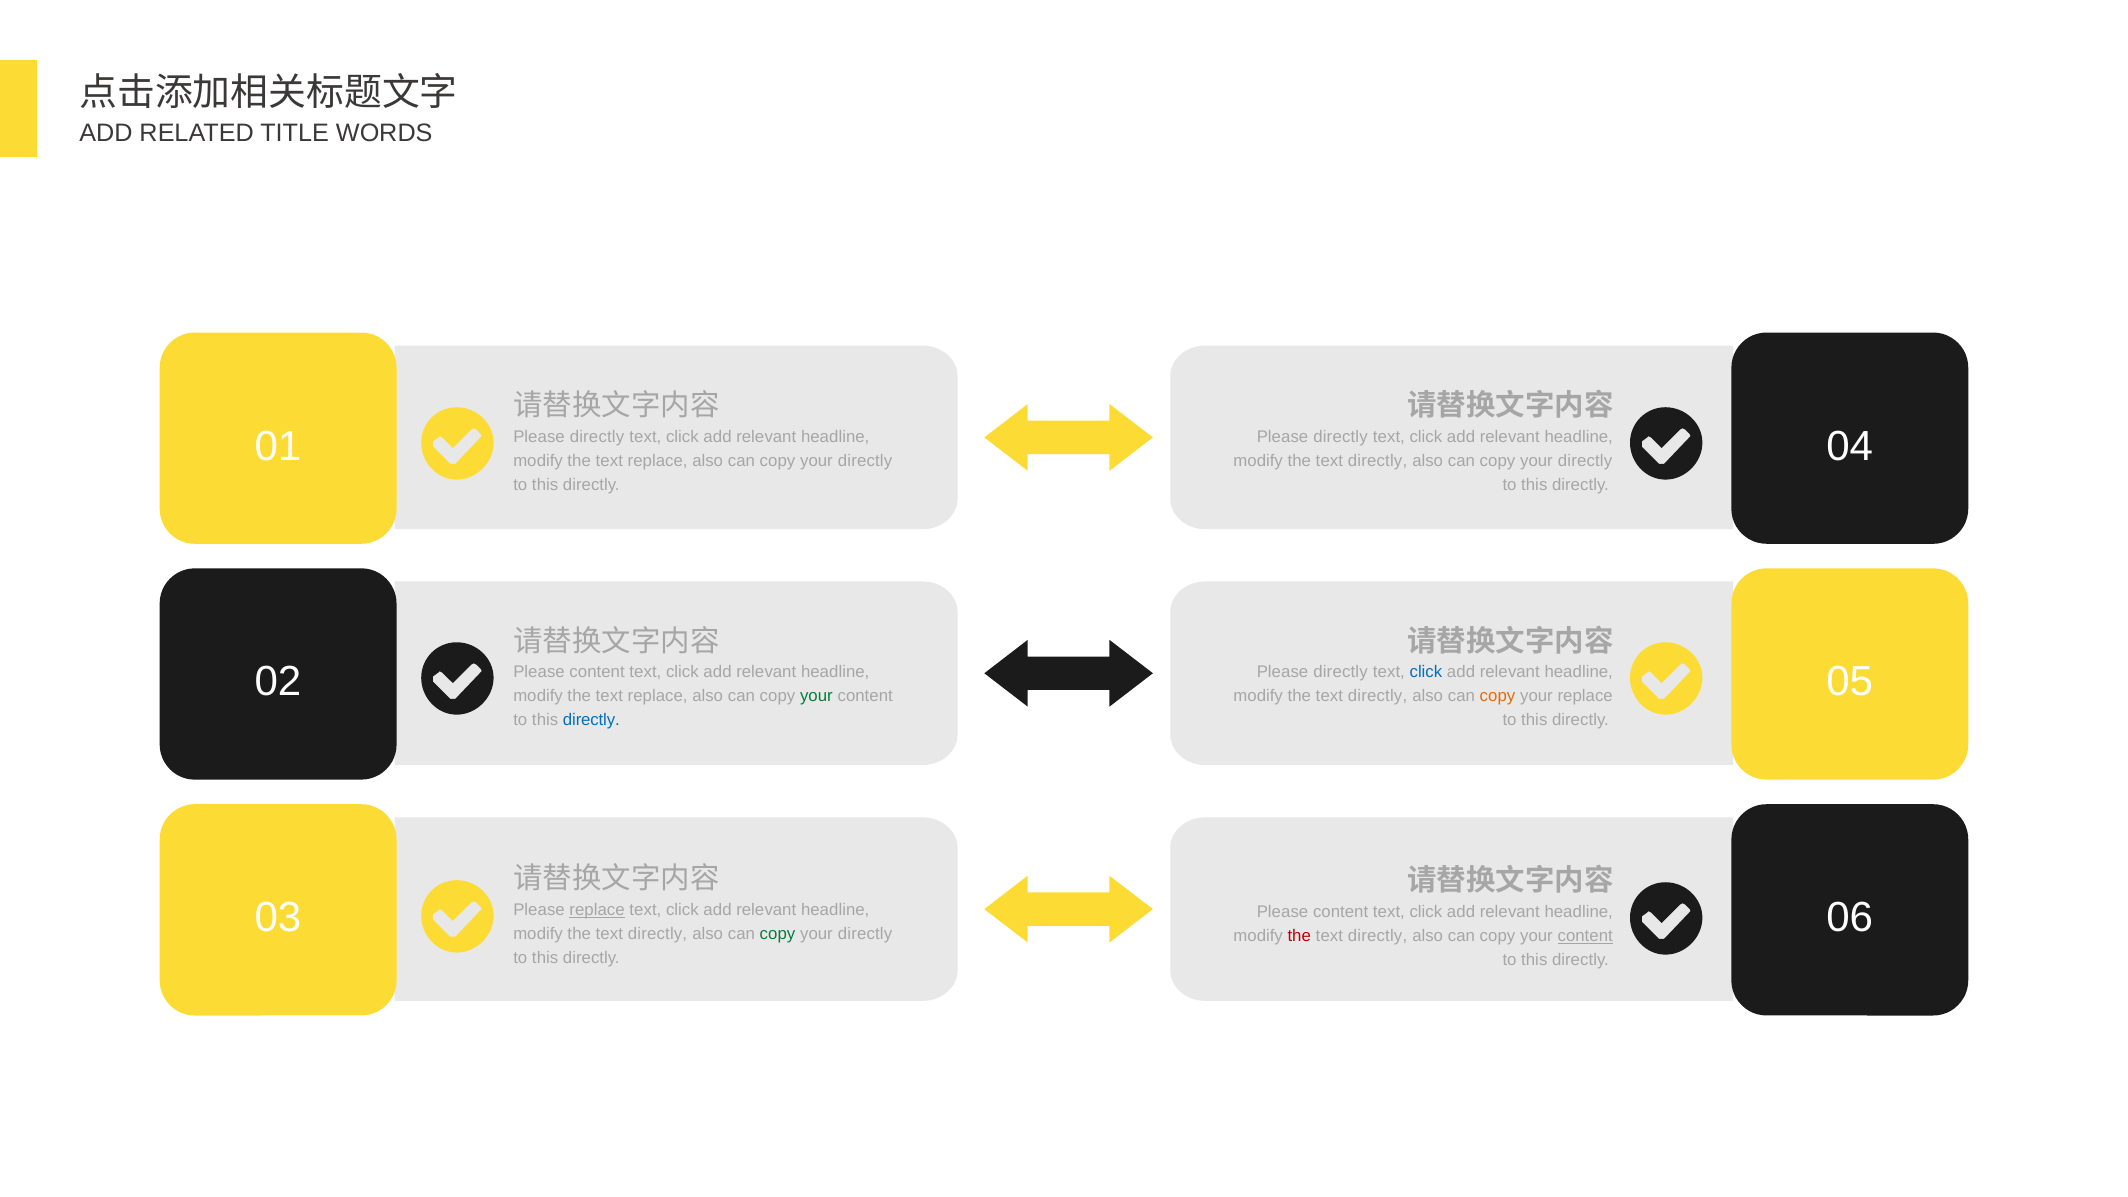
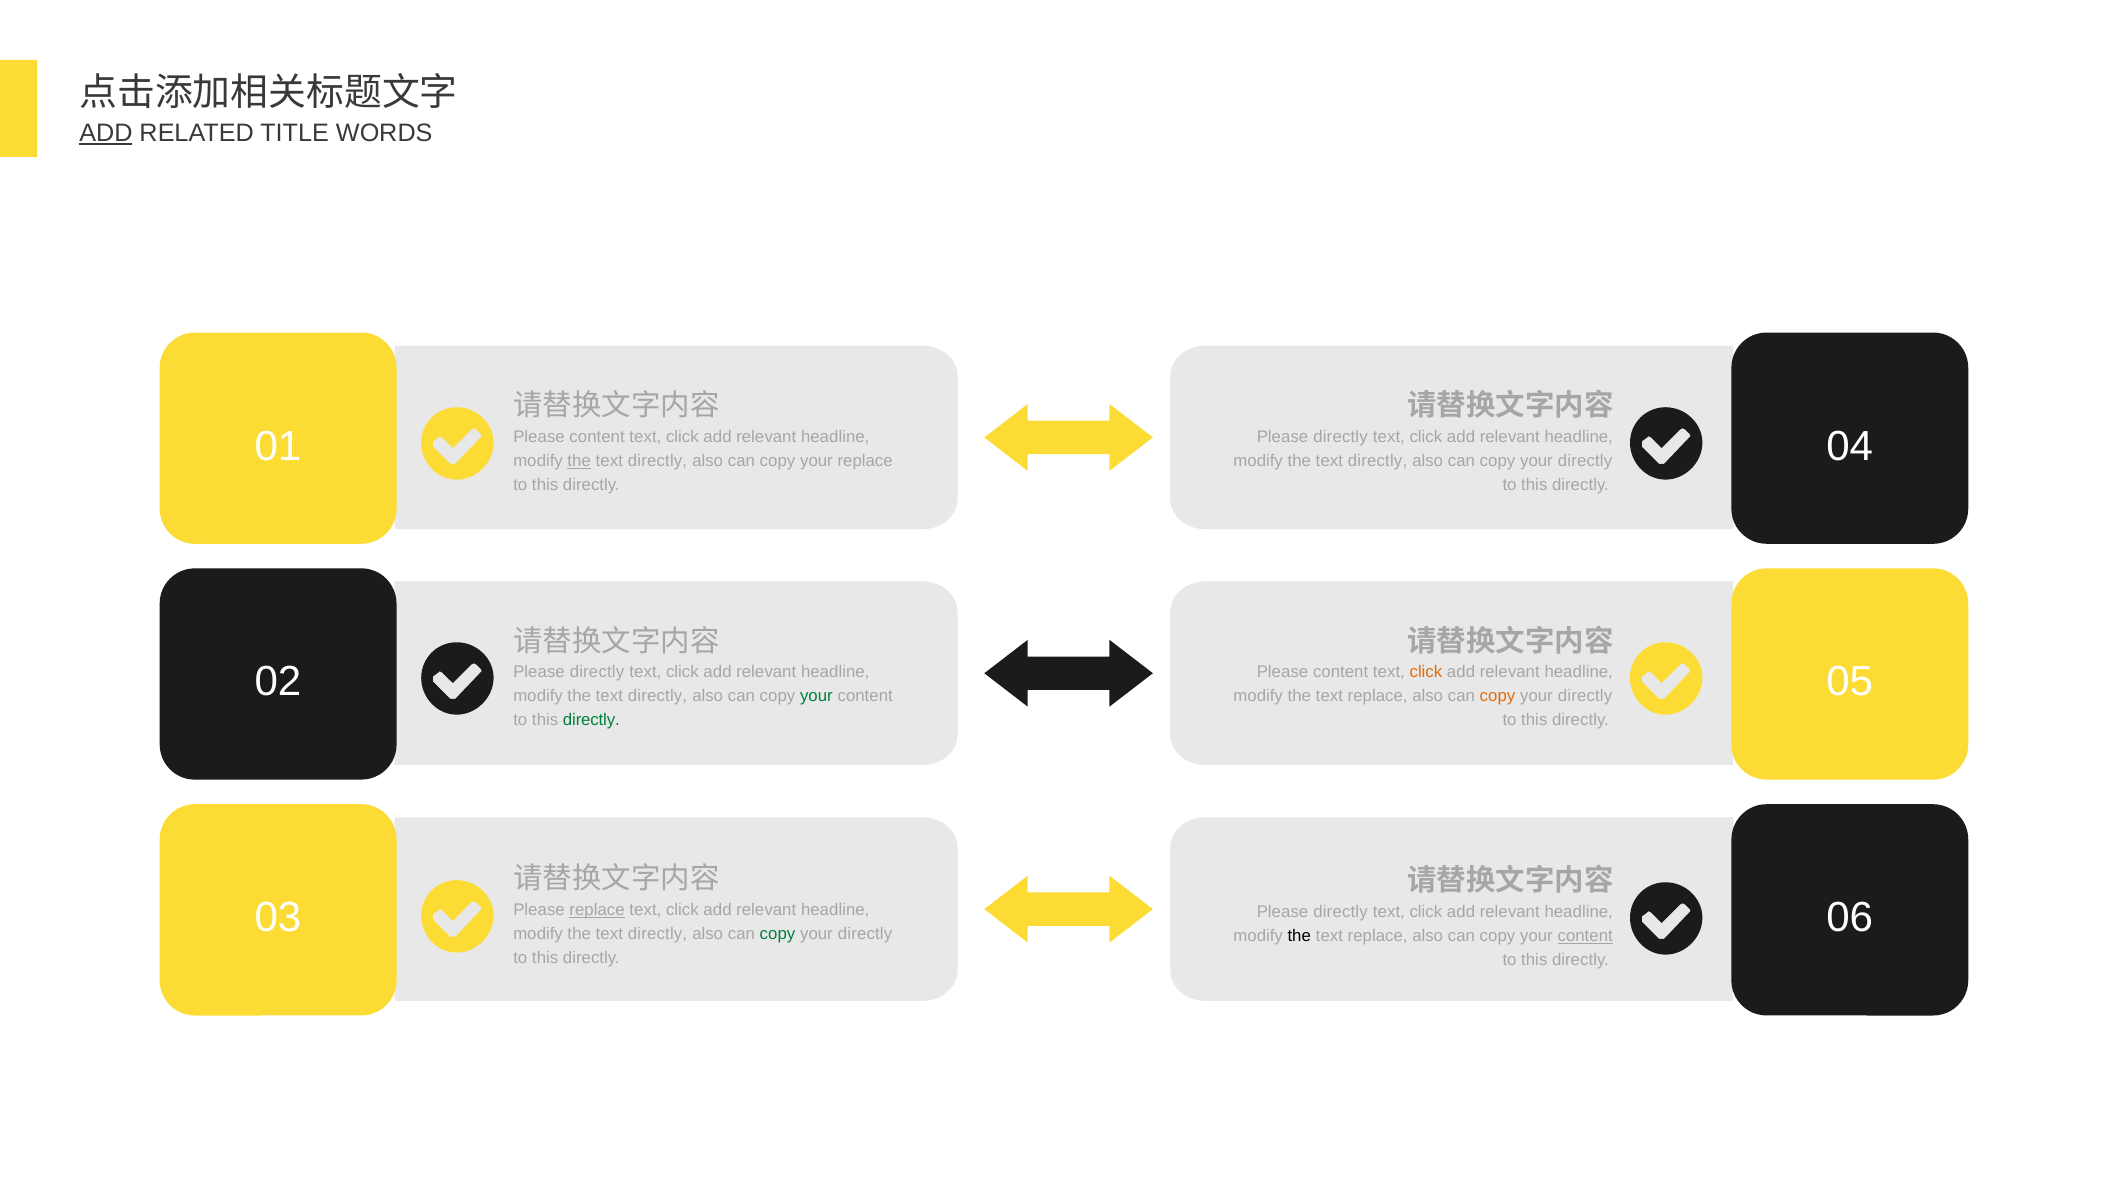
ADD at (106, 133) underline: none -> present
directly at (597, 437): directly -> content
the at (579, 461) underline: none -> present
replace at (658, 461): replace -> directly
directly at (865, 461): directly -> replace
content at (597, 672): content -> directly
directly at (1341, 672): directly -> content
click at (1426, 672) colour: blue -> orange
replace at (658, 696): replace -> directly
directly at (1378, 696): directly -> replace
replace at (1585, 696): replace -> directly
directly at (591, 720) colour: blue -> green
content at (1341, 912): content -> directly
the at (1299, 936) colour: red -> black
directly at (1378, 936): directly -> replace
